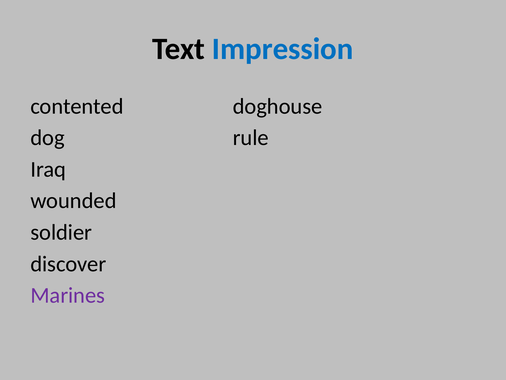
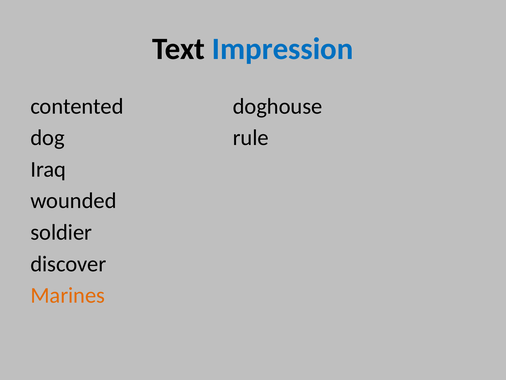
Marines colour: purple -> orange
